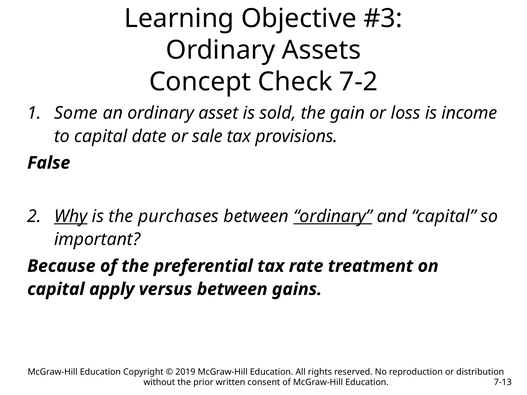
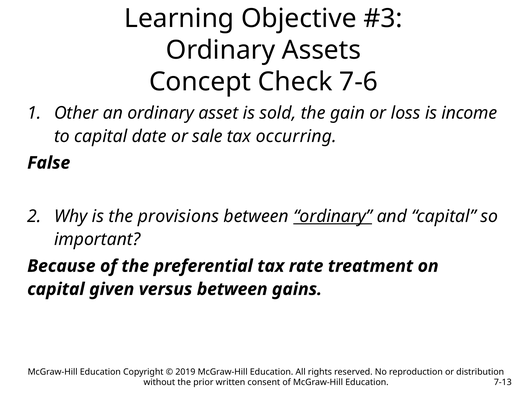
7-2: 7-2 -> 7-6
Some: Some -> Other
provisions: provisions -> occurring
Why underline: present -> none
purchases: purchases -> provisions
apply: apply -> given
